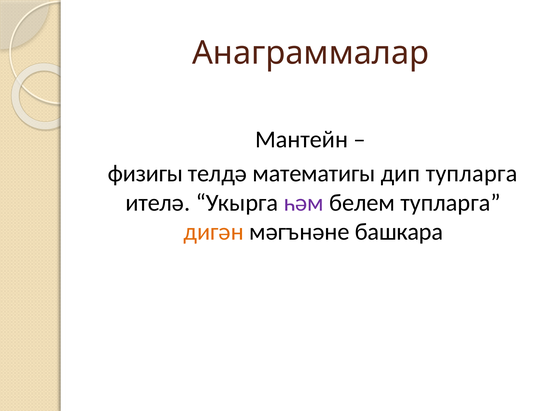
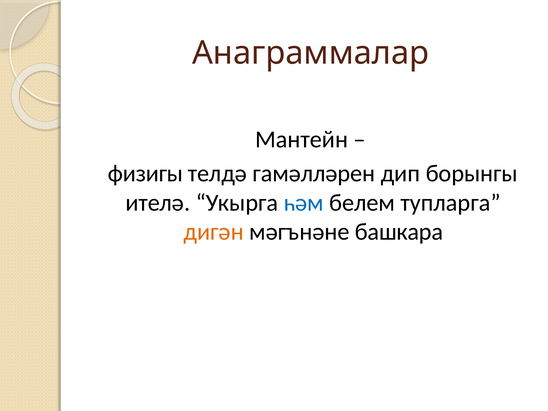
математигы: математигы -> гамәлләрен
дип тупларга: тупларга -> борынгы
һәм colour: purple -> blue
